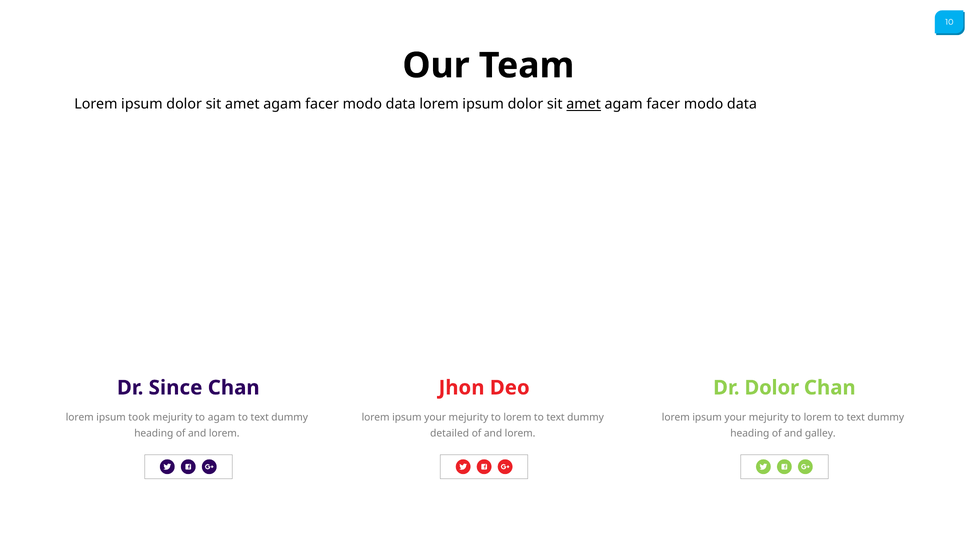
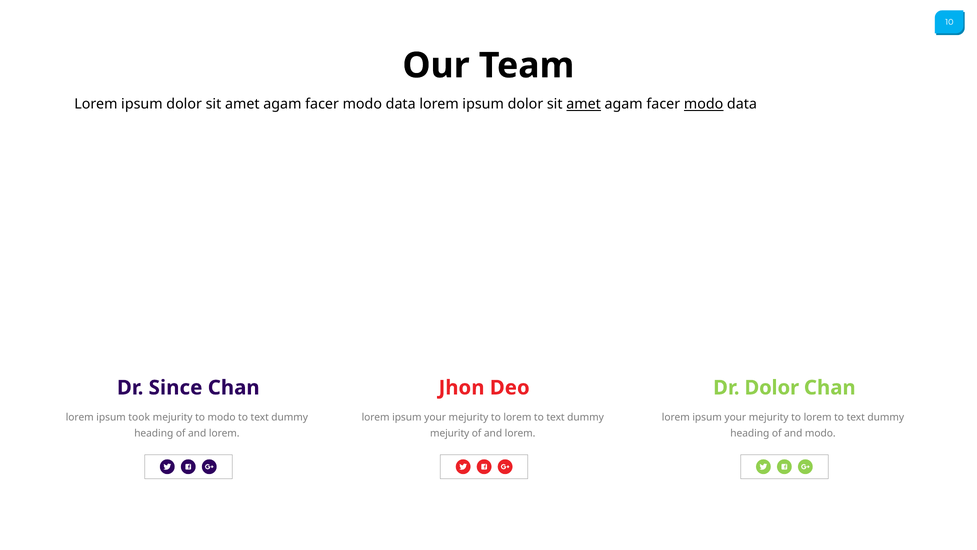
modo at (704, 104) underline: none -> present
to agam: agam -> modo
detailed at (450, 433): detailed -> mejurity
and galley: galley -> modo
